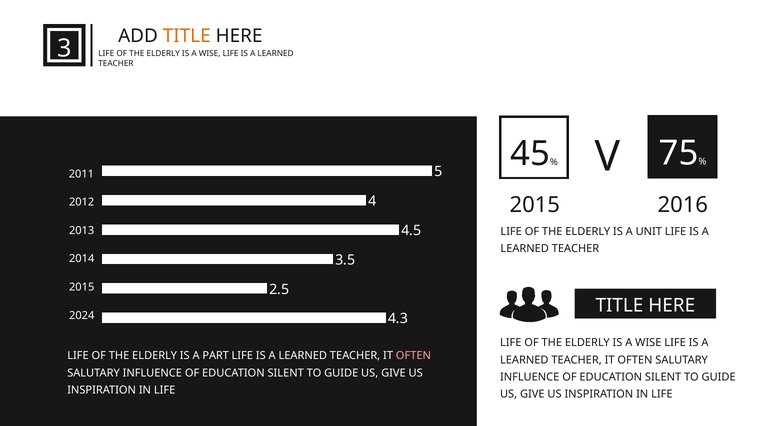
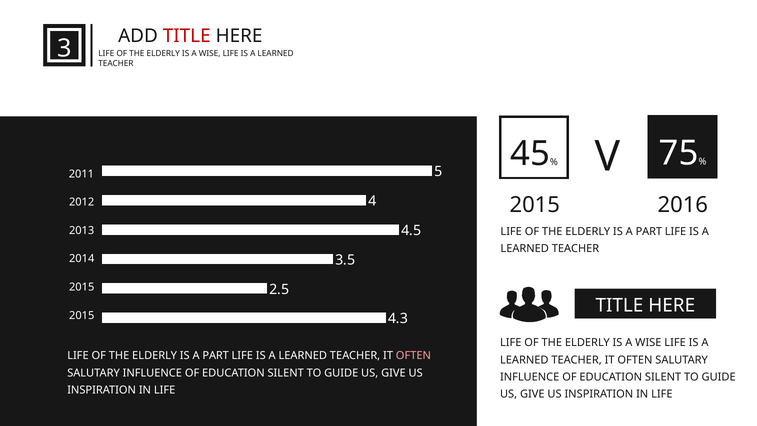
TITLE at (187, 36) colour: orange -> red
UNIT at (649, 231): UNIT -> PART
2024 at (82, 315): 2024 -> 2015
